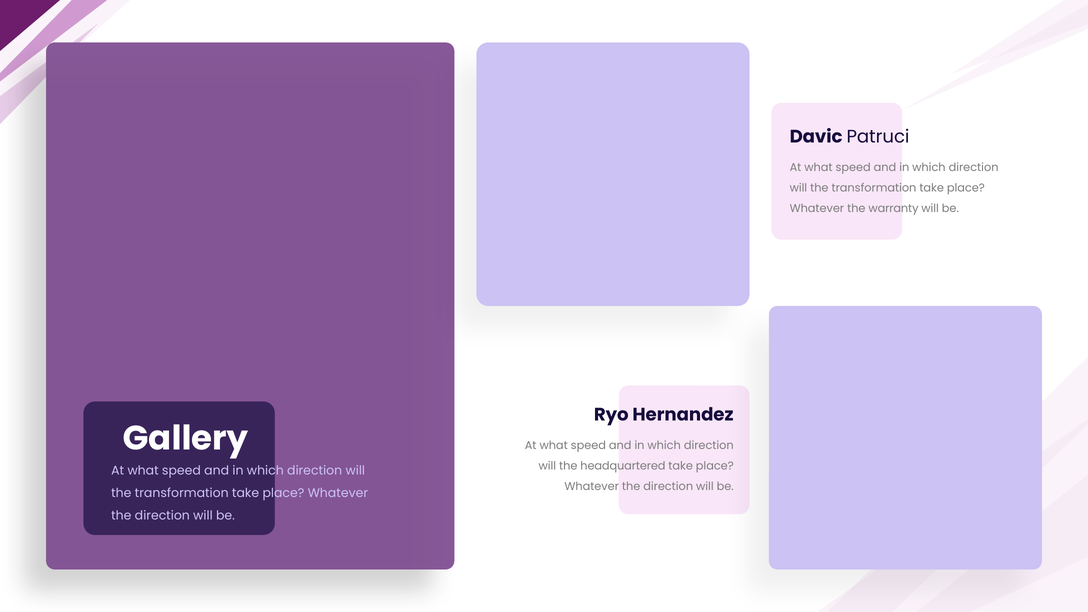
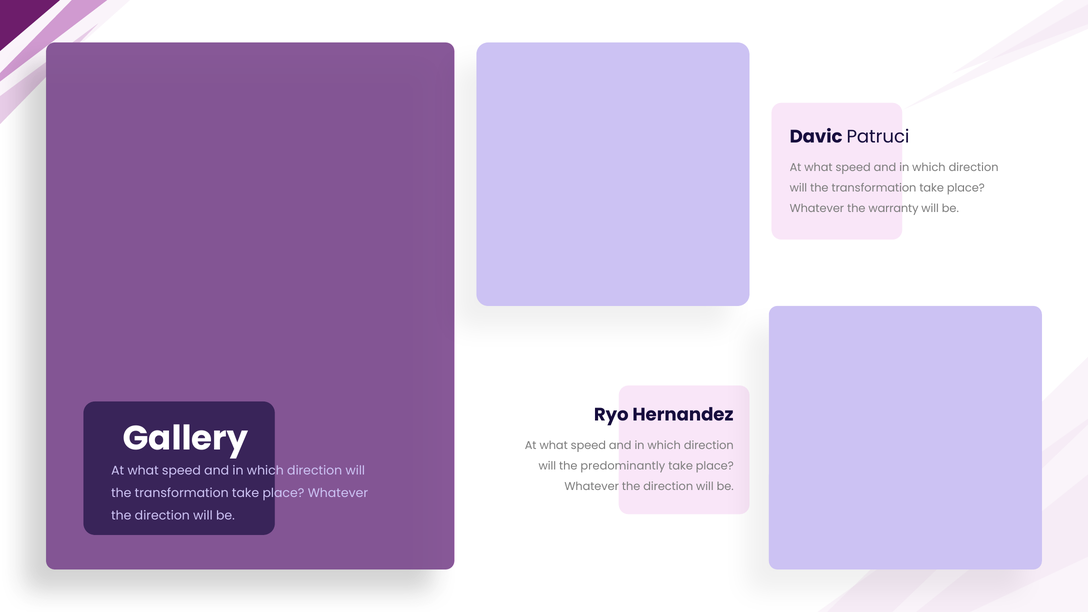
headquartered: headquartered -> predominantly
